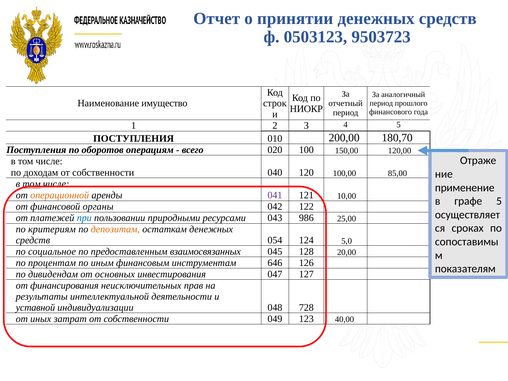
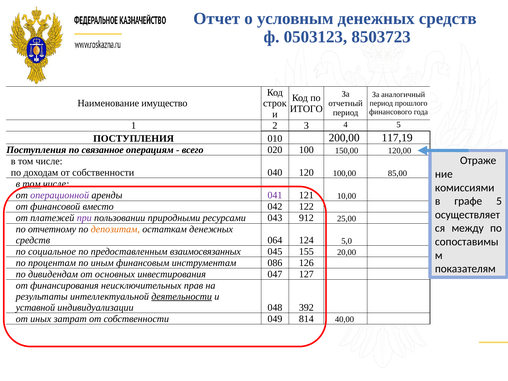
принятии: принятии -> условным
9503723: 9503723 -> 8503723
НИОКР: НИОКР -> ИТОГО
180,70: 180,70 -> 117,19
оборотов: оборотов -> связанное
применение: применение -> комиссиями
операционной colour: orange -> purple
органы: органы -> вместо
при colour: blue -> purple
986: 986 -> 912
сроках: сроках -> между
критериям: критериям -> отчетному
054: 054 -> 064
128: 128 -> 155
646: 646 -> 086
деятельности underline: none -> present
728: 728 -> 392
123: 123 -> 814
